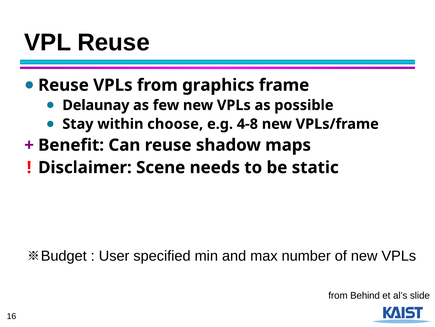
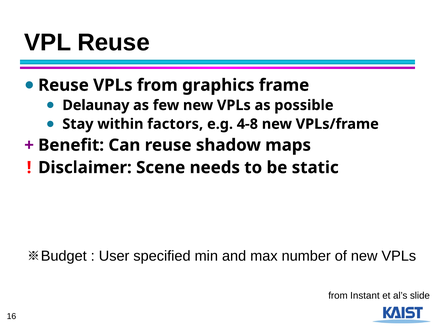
choose: choose -> factors
Behind: Behind -> Instant
